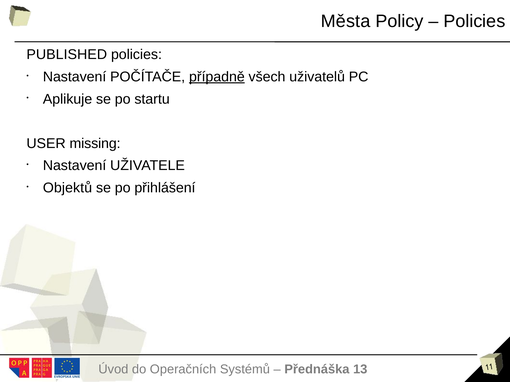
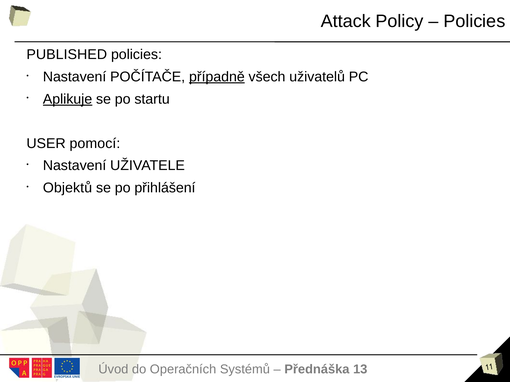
Města: Města -> Attack
Aplikuje underline: none -> present
missing: missing -> pomocí
